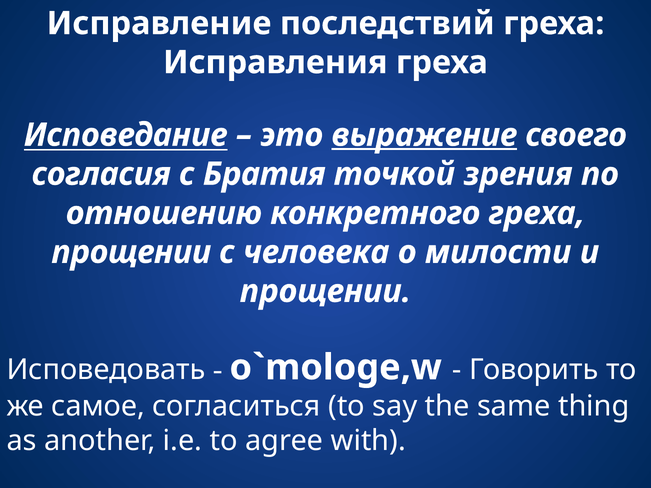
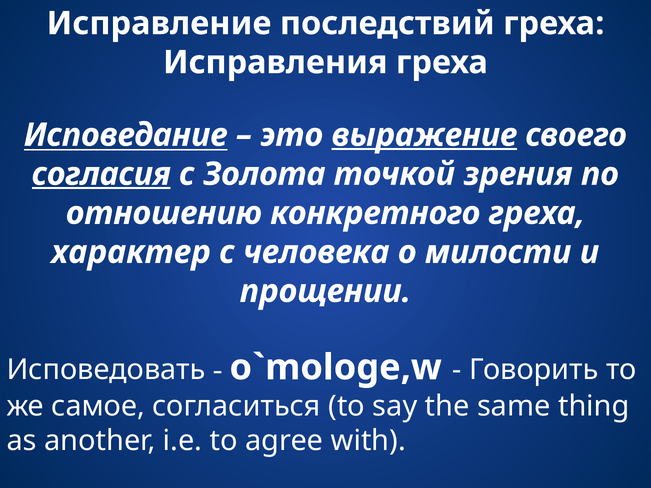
согласия underline: none -> present
Братия: Братия -> Золота
прощении at (131, 252): прощении -> характер
